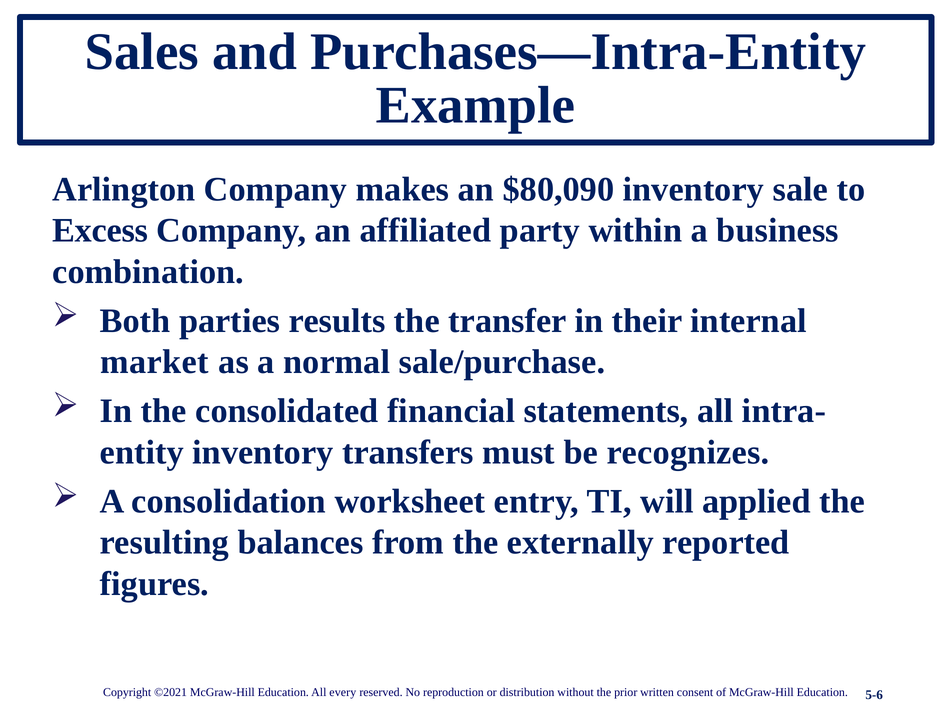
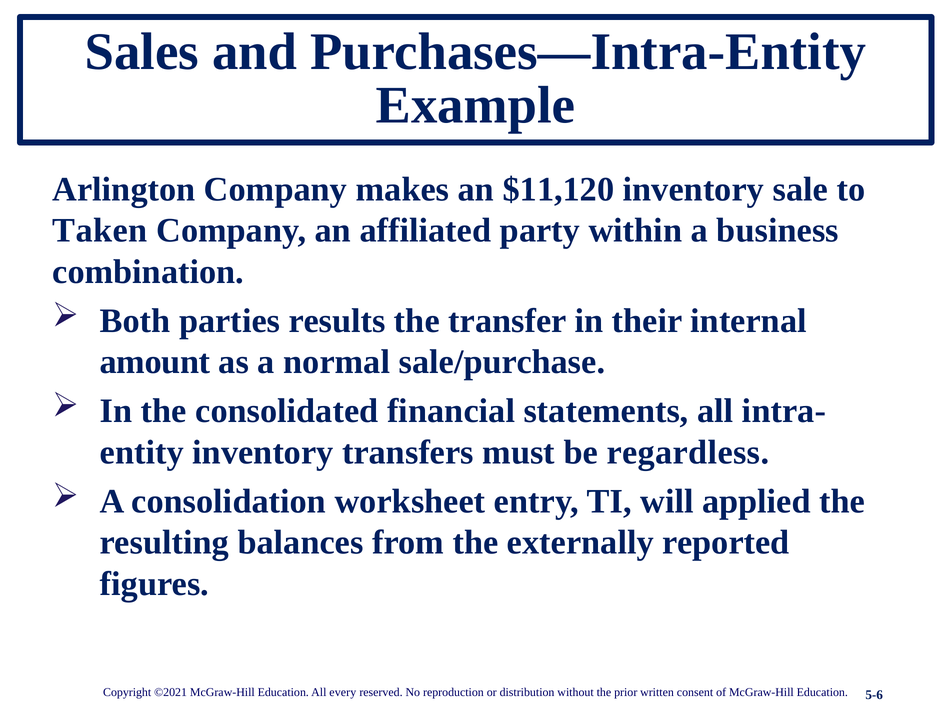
$80,090: $80,090 -> $11,120
Excess: Excess -> Taken
market: market -> amount
recognizes: recognizes -> regardless
